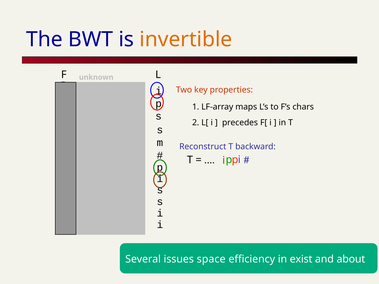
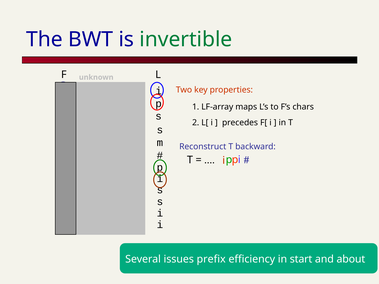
invertible colour: orange -> green
space: space -> prefix
exist: exist -> start
